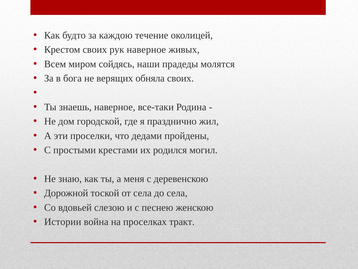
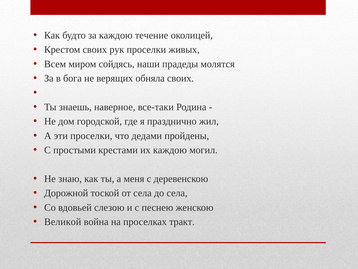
рук наверное: наверное -> проселки
их родился: родился -> каждою
Истории: Истории -> Великой
